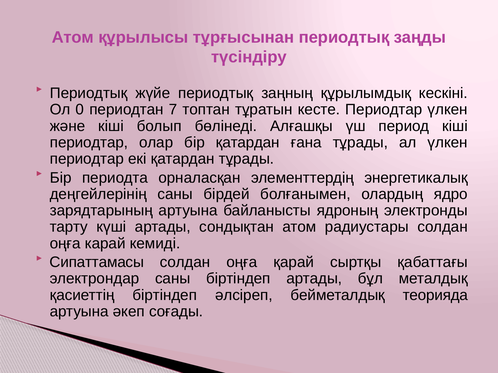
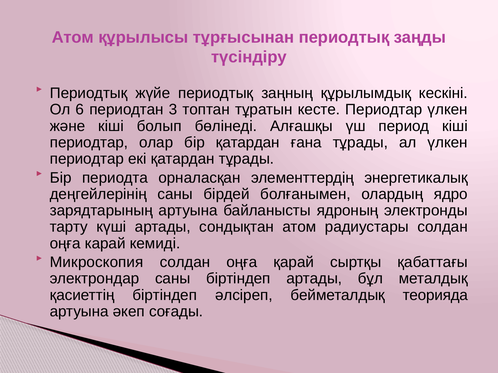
0: 0 -> 6
7: 7 -> 3
Сипаттамасы: Сипаттамасы -> Микроскопия
